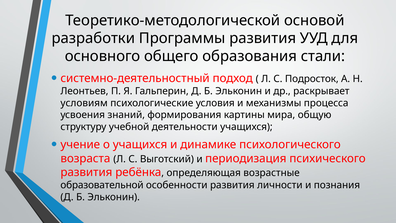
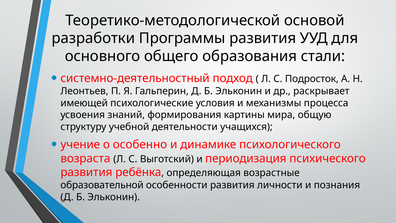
условиям: условиям -> имеющей
о учащихся: учащихся -> особенно
